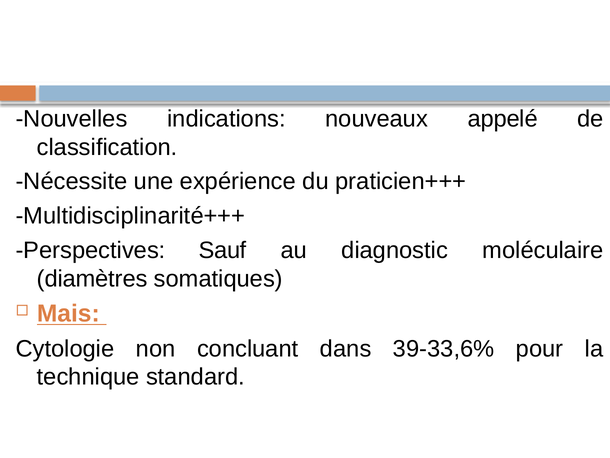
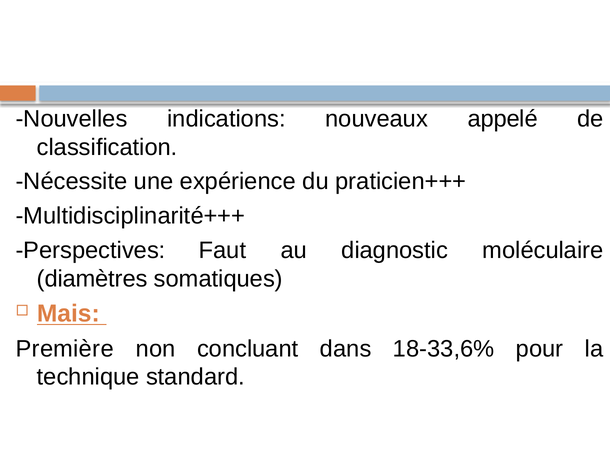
Sauf: Sauf -> Faut
Cytologie: Cytologie -> Première
39-33,6%: 39-33,6% -> 18-33,6%
